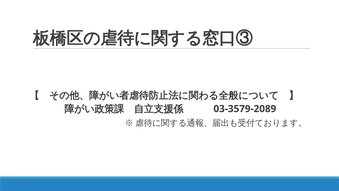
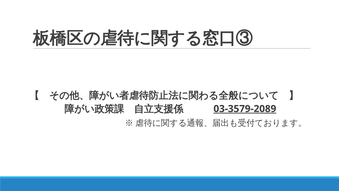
03-3579-2089 underline: none -> present
